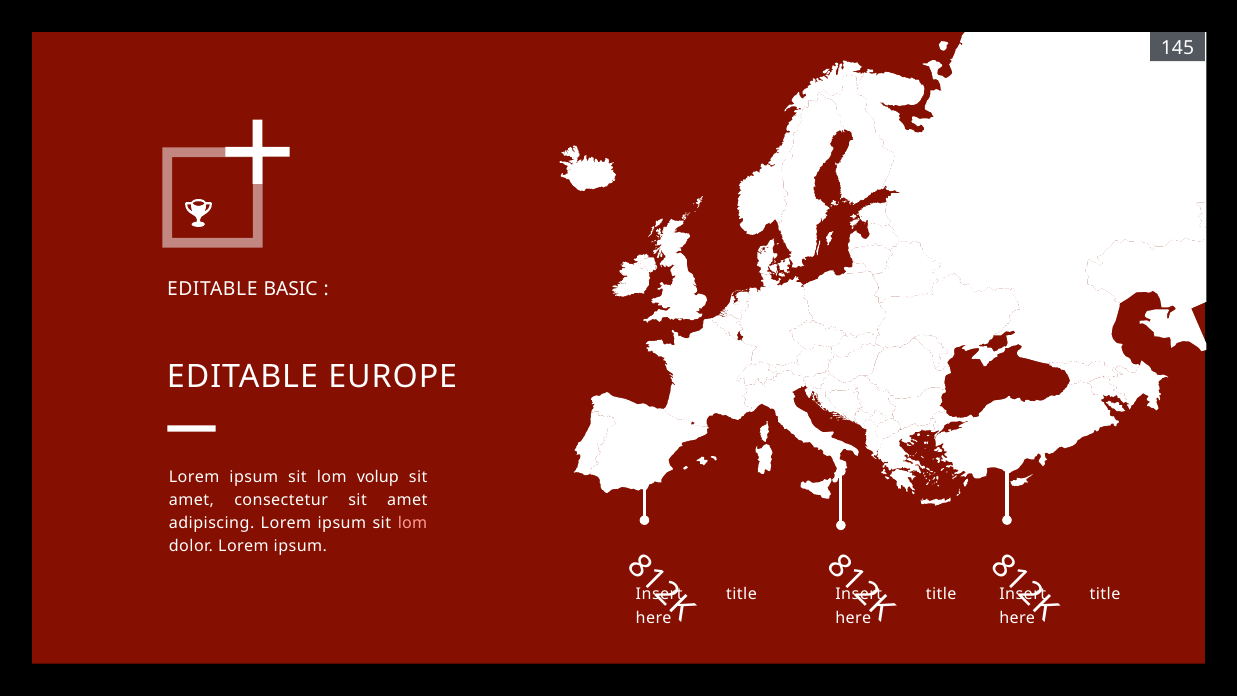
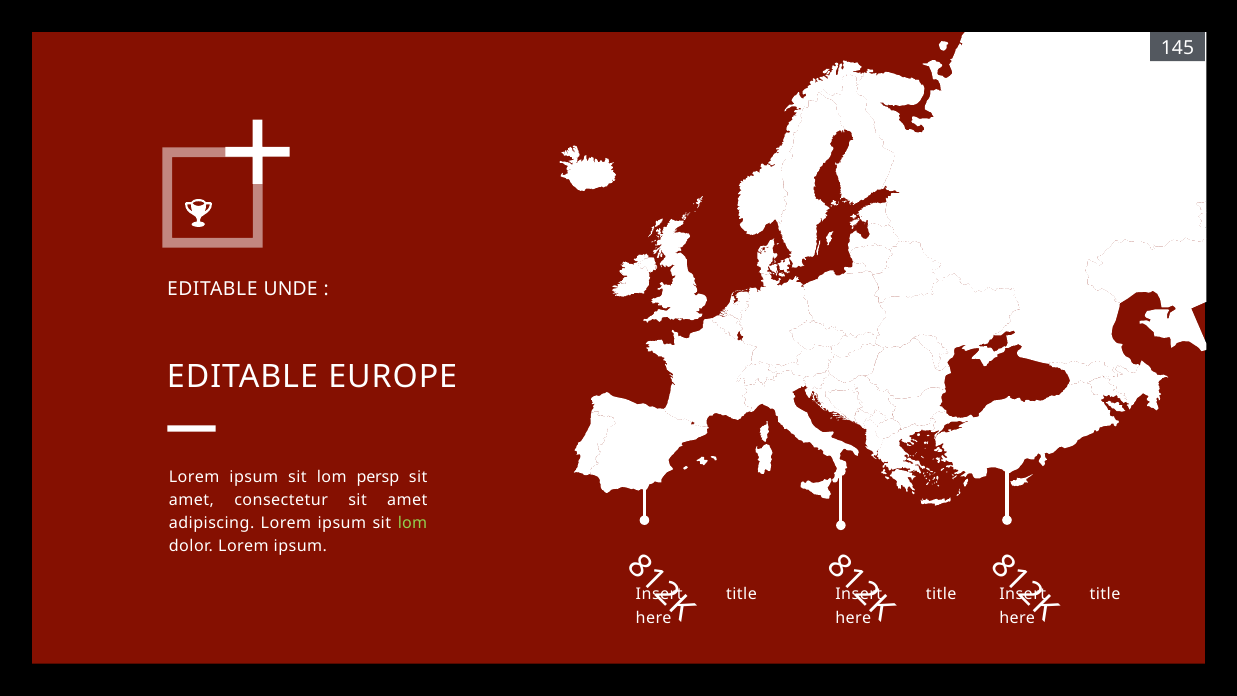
BASIC: BASIC -> UNDE
volup: volup -> persp
lom at (412, 523) colour: pink -> light green
